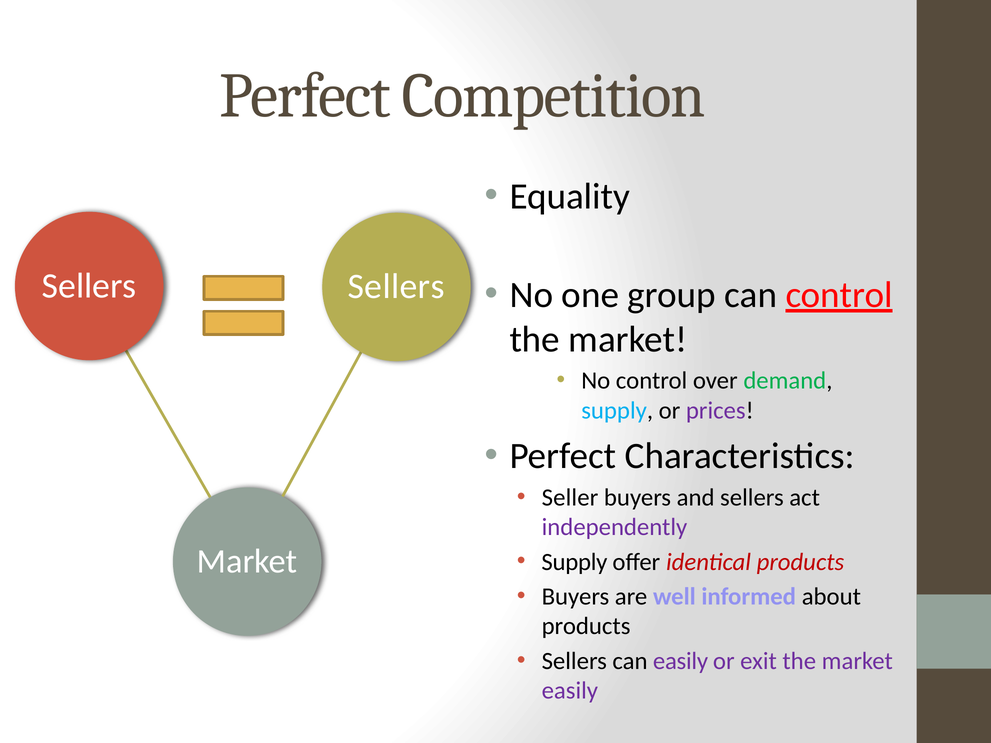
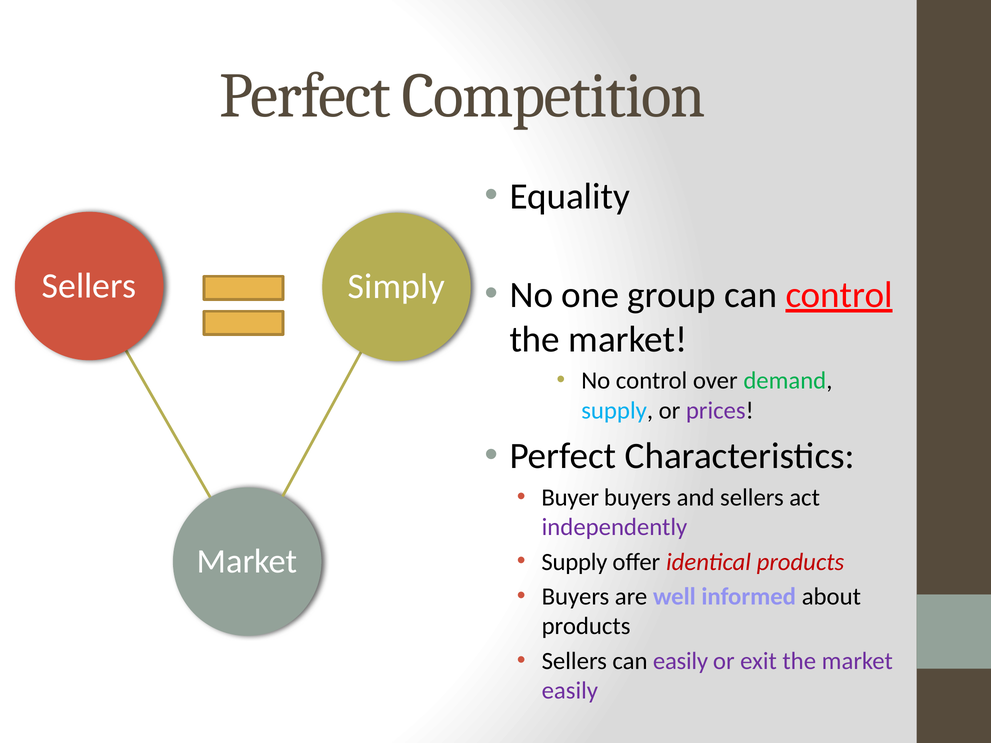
Sellers Sellers: Sellers -> Simply
Seller: Seller -> Buyer
